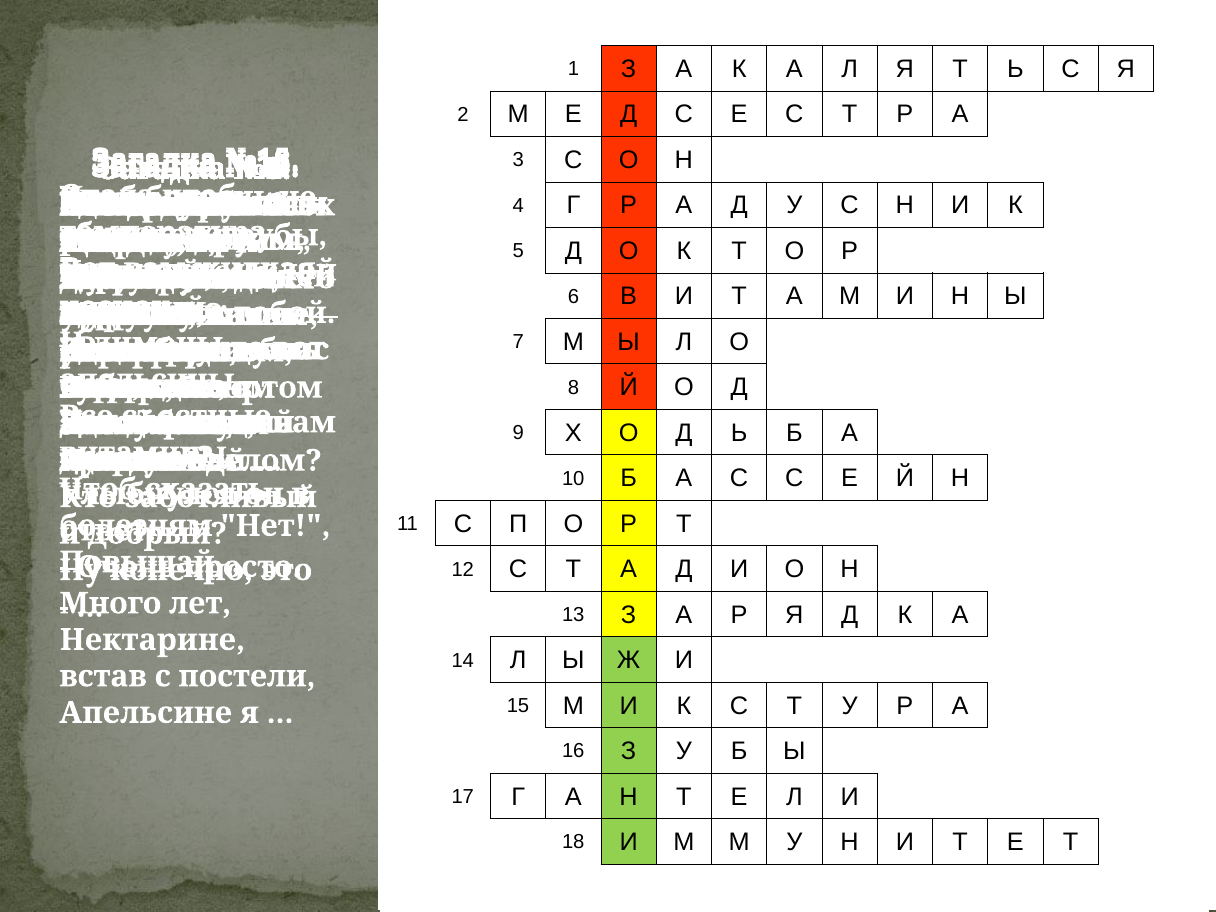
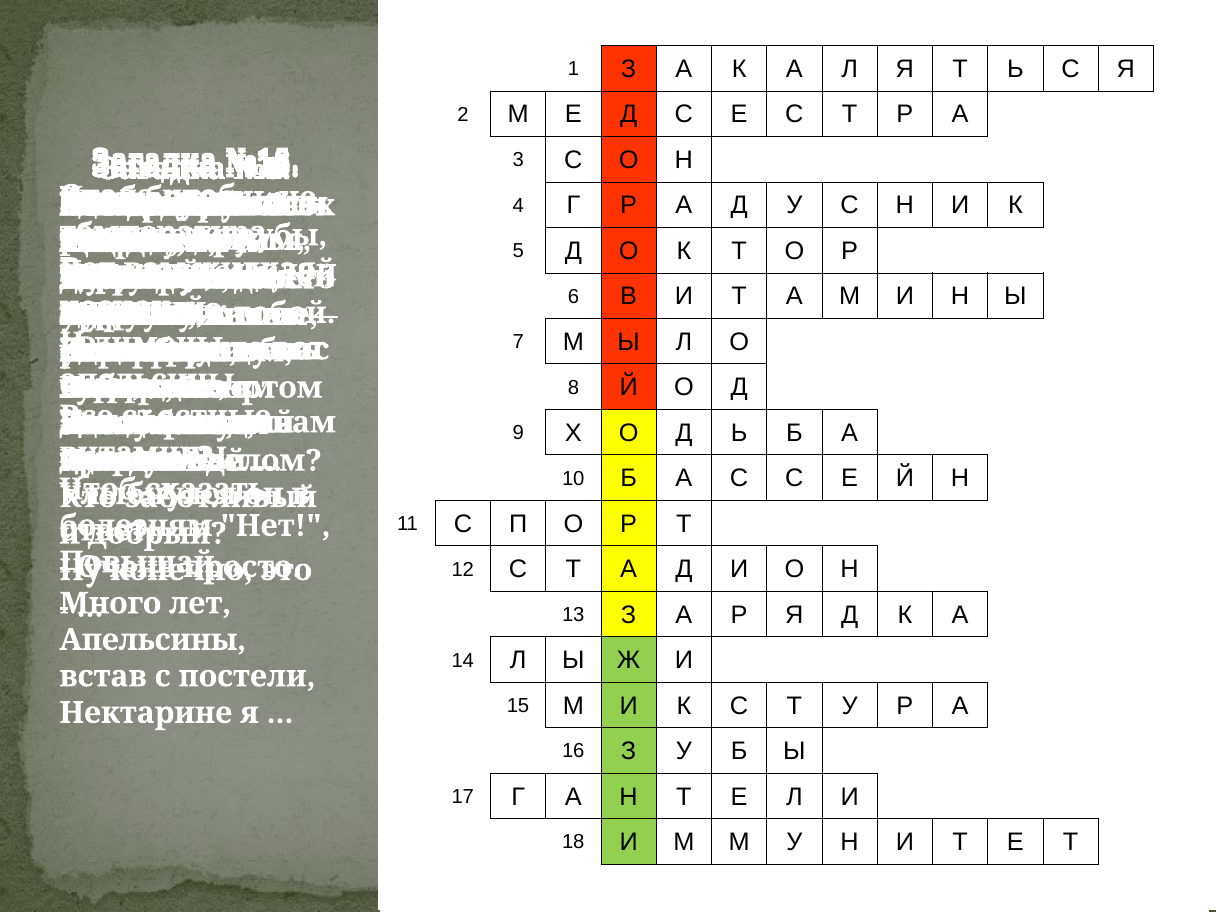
Нектарине at (153, 640): Нектарине -> Апельсины
Апельсине at (146, 713): Апельсине -> Нектарине
